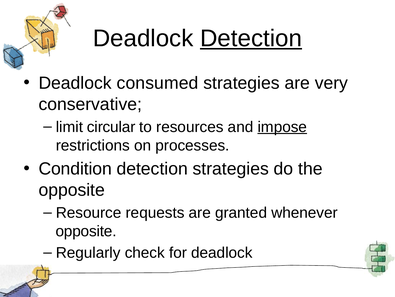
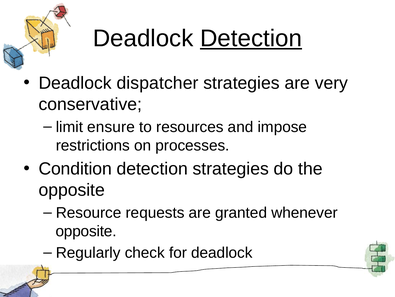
consumed: consumed -> dispatcher
circular: circular -> ensure
impose underline: present -> none
